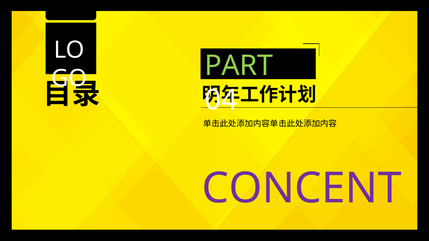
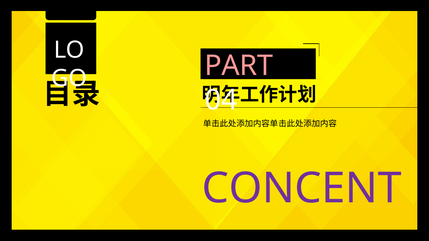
PART colour: light green -> pink
